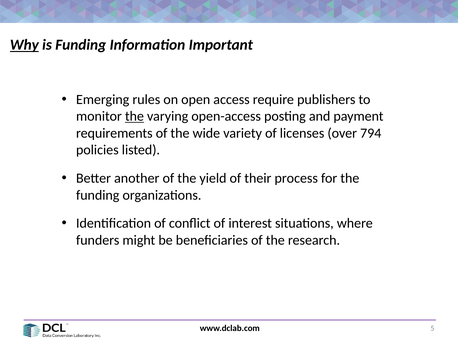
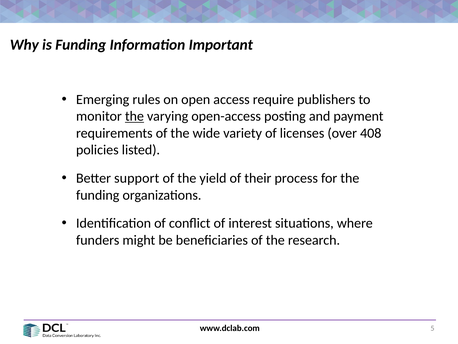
Why underline: present -> none
794: 794 -> 408
another: another -> support
